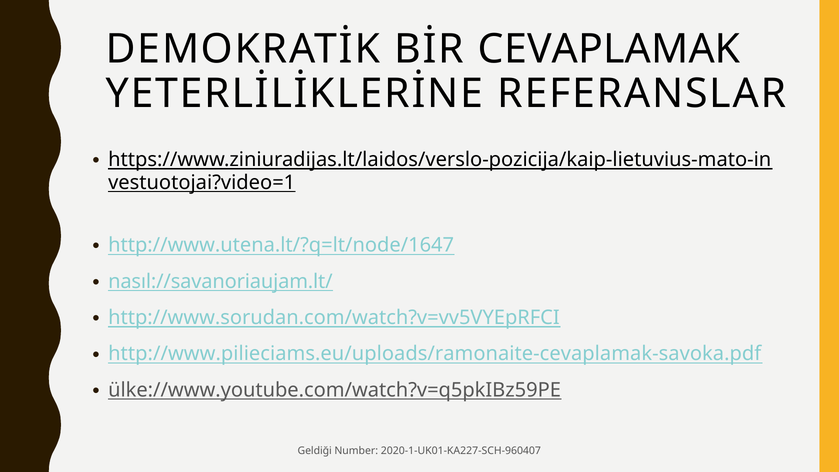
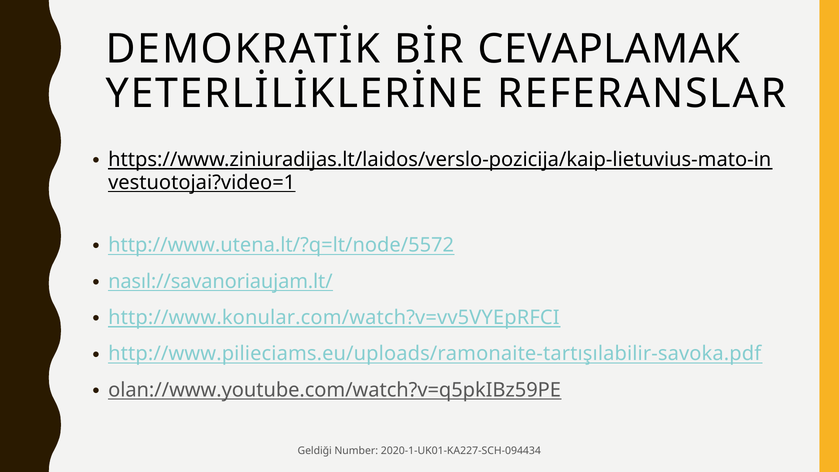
http://www.utena.lt/?q=lt/node/1647: http://www.utena.lt/?q=lt/node/1647 -> http://www.utena.lt/?q=lt/node/5572
http://www.sorudan.com/watch?v=vv5VYEpRFCI: http://www.sorudan.com/watch?v=vv5VYEpRFCI -> http://www.konular.com/watch?v=vv5VYEpRFCI
http://www.pilieciams.eu/uploads/ramonaite-cevaplamak-savoka.pdf: http://www.pilieciams.eu/uploads/ramonaite-cevaplamak-savoka.pdf -> http://www.pilieciams.eu/uploads/ramonaite-tartışılabilir-savoka.pdf
ülke://www.youtube.com/watch?v=q5pkIBz59PE: ülke://www.youtube.com/watch?v=q5pkIBz59PE -> olan://www.youtube.com/watch?v=q5pkIBz59PE
2020-1-UK01-KA227-SCH-960407: 2020-1-UK01-KA227-SCH-960407 -> 2020-1-UK01-KA227-SCH-094434
